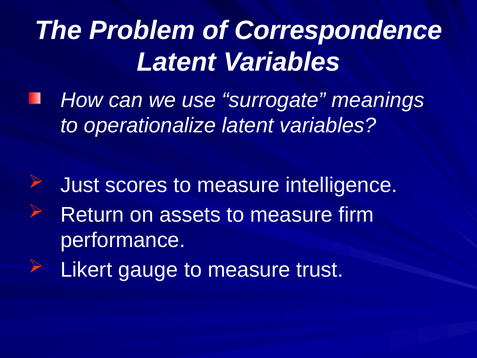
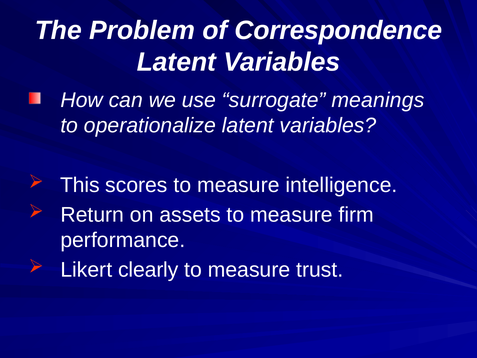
Just: Just -> This
gauge: gauge -> clearly
